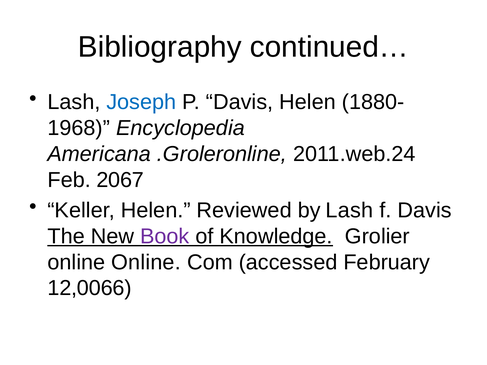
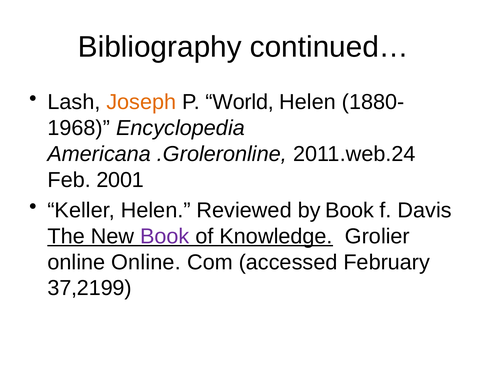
Joseph colour: blue -> orange
P Davis: Davis -> World
2067: 2067 -> 2001
by Lash: Lash -> Book
12,0066: 12,0066 -> 37,2199
